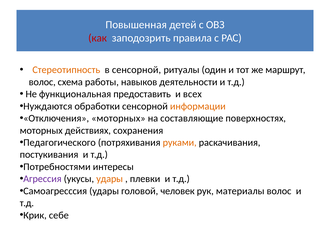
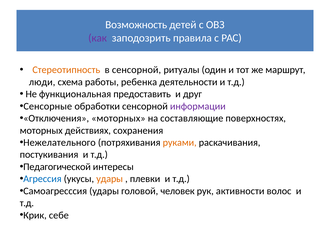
Повышенная: Повышенная -> Возможность
как colour: red -> purple
волос at (42, 82): волос -> люди
навыков: навыков -> ребенка
всех: всех -> друг
Нуждаются: Нуждаются -> Сенсорные
информации colour: orange -> purple
Педагогического: Педагогического -> Нежелательного
Потребностями: Потребностями -> Педагогической
Агрессия colour: purple -> blue
материалы: материалы -> активности
